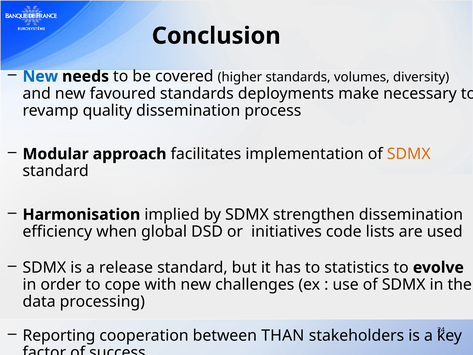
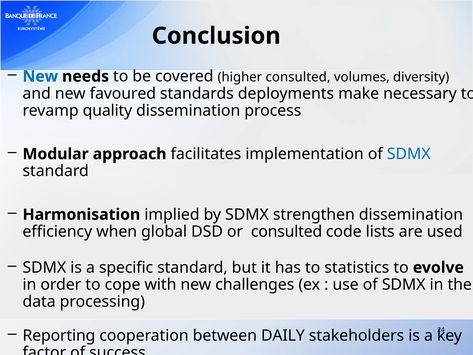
higher standards: standards -> consulted
SDMX at (409, 154) colour: orange -> blue
or initiatives: initiatives -> consulted
release: release -> specific
THAN: THAN -> DAILY
